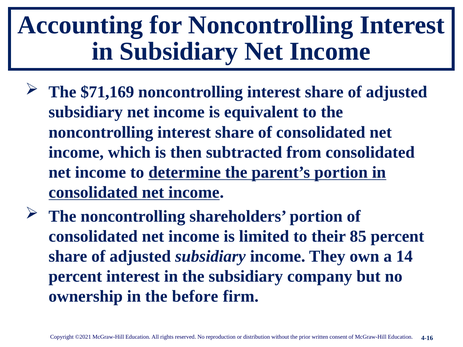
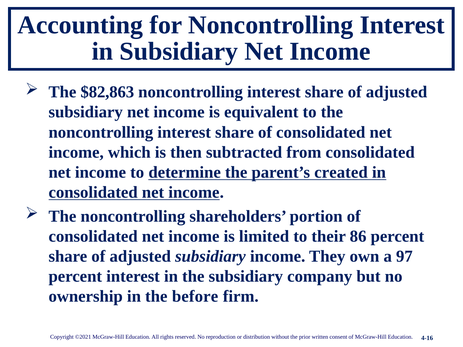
$71,169: $71,169 -> $82,863
parent’s portion: portion -> created
85: 85 -> 86
14: 14 -> 97
